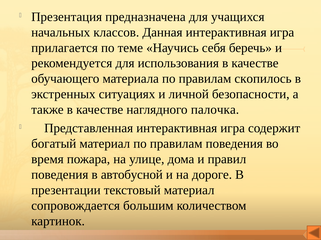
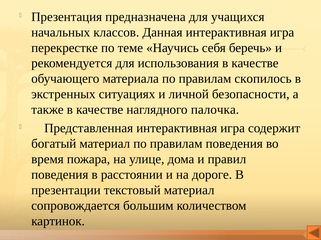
прилагается: прилагается -> перекрестке
автобусной: автобусной -> расстоянии
